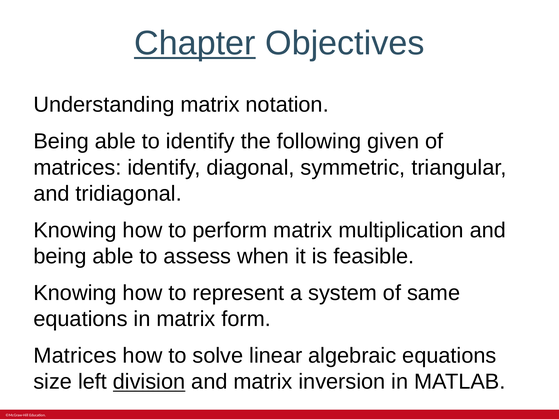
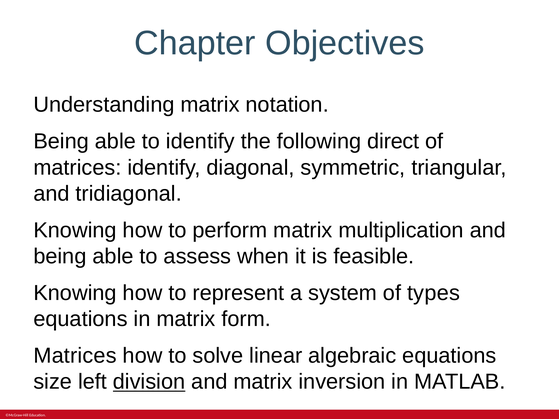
Chapter underline: present -> none
given: given -> direct
same: same -> types
